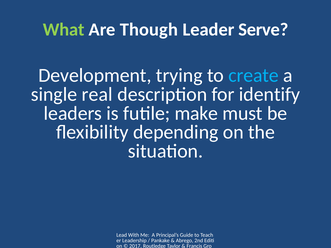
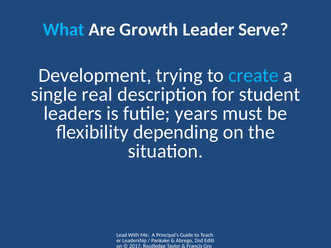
What colour: light green -> light blue
Though: Though -> Growth
identify: identify -> student
make: make -> years
